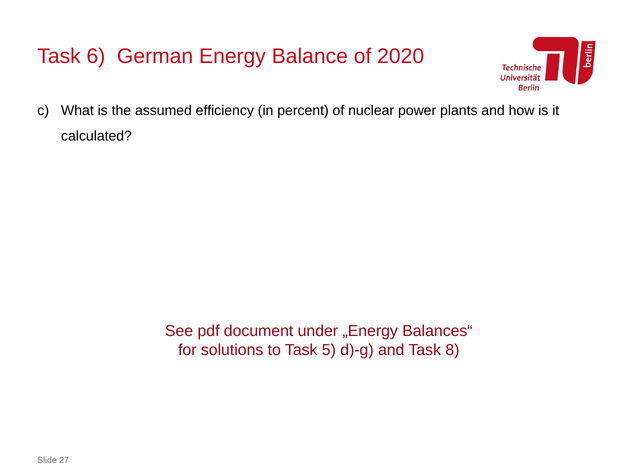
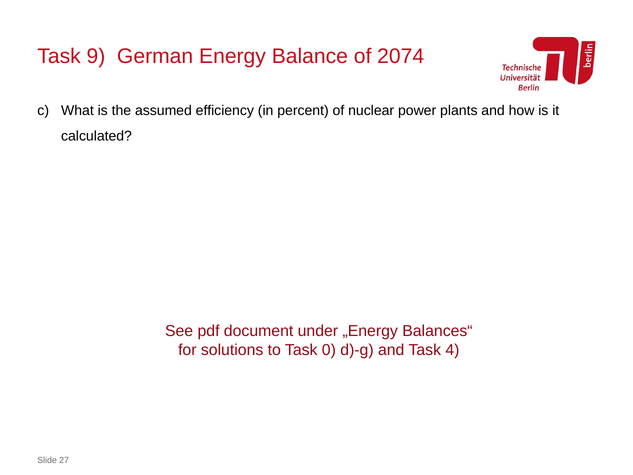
6: 6 -> 9
2020: 2020 -> 2074
5: 5 -> 0
8: 8 -> 4
